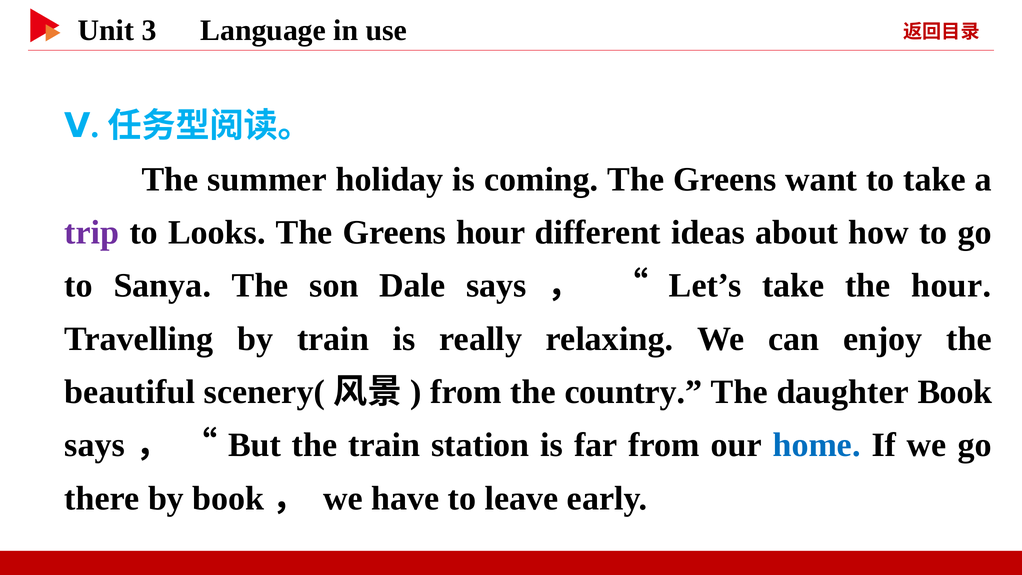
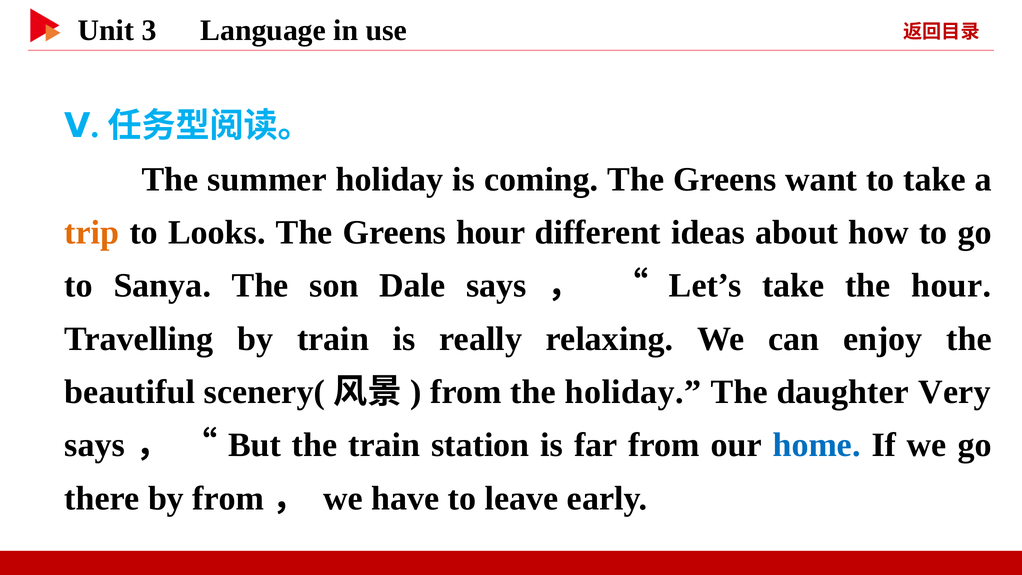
trip colour: purple -> orange
the country: country -> holiday
daughter Book: Book -> Very
by book: book -> from
